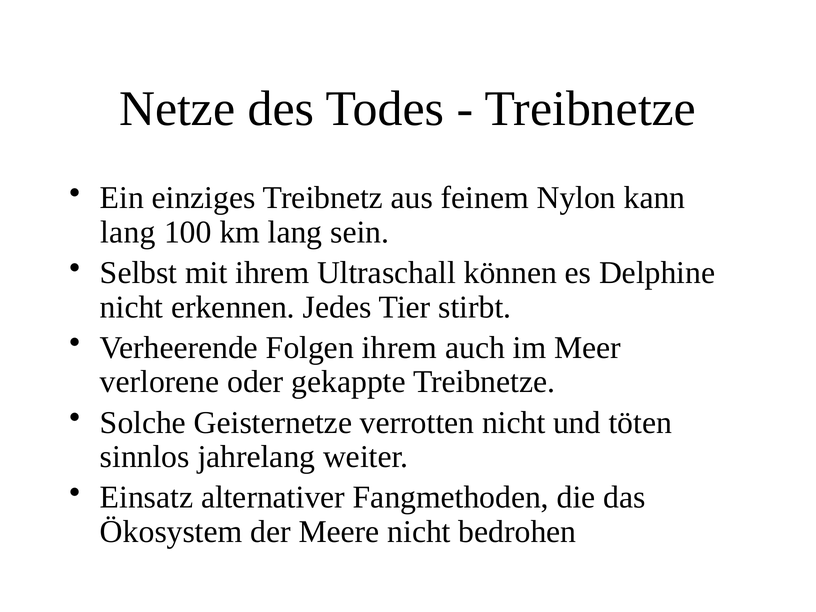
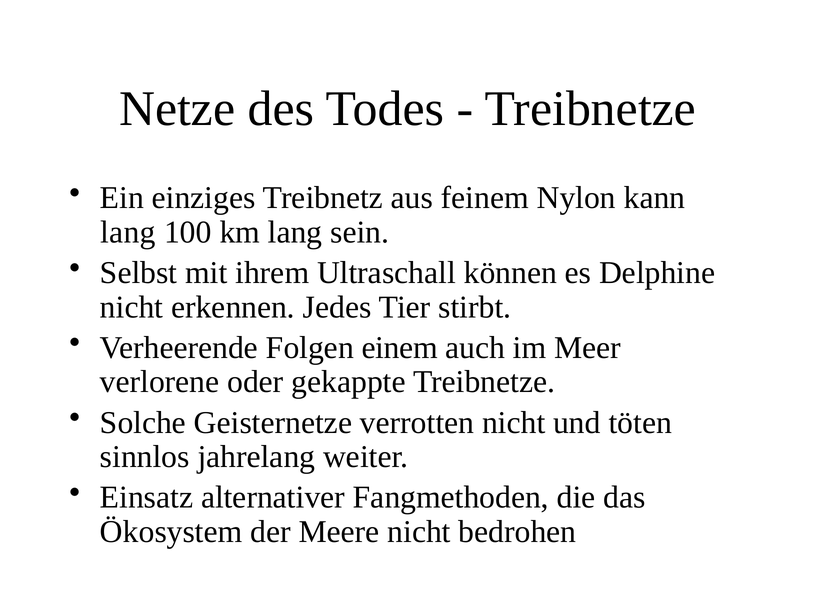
Folgen ihrem: ihrem -> einem
